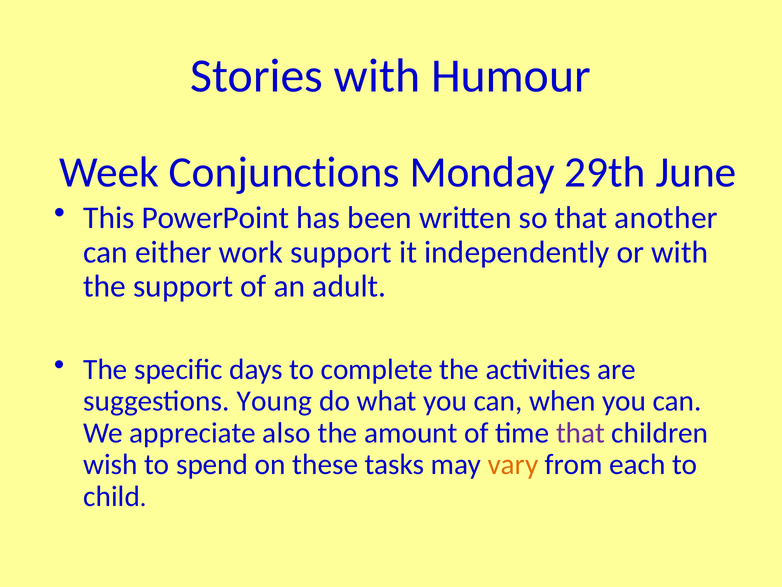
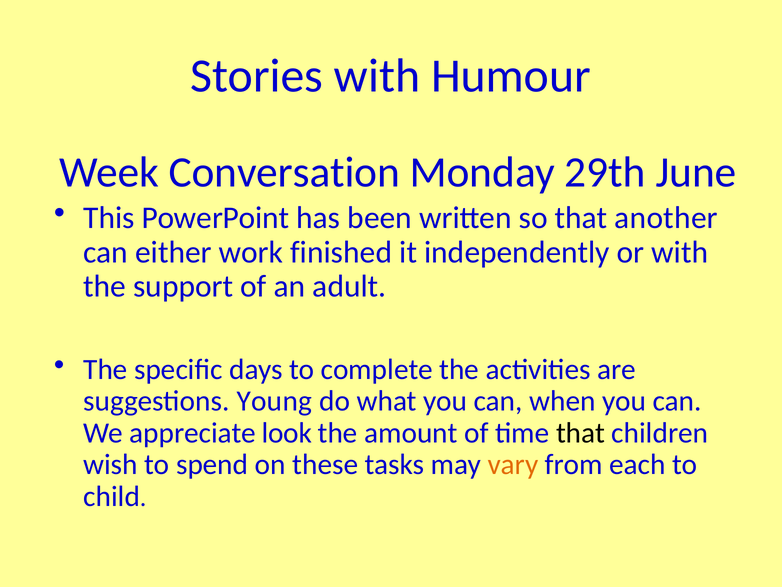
Conjunctions: Conjunctions -> Conversation
work support: support -> finished
also: also -> look
that at (580, 433) colour: purple -> black
